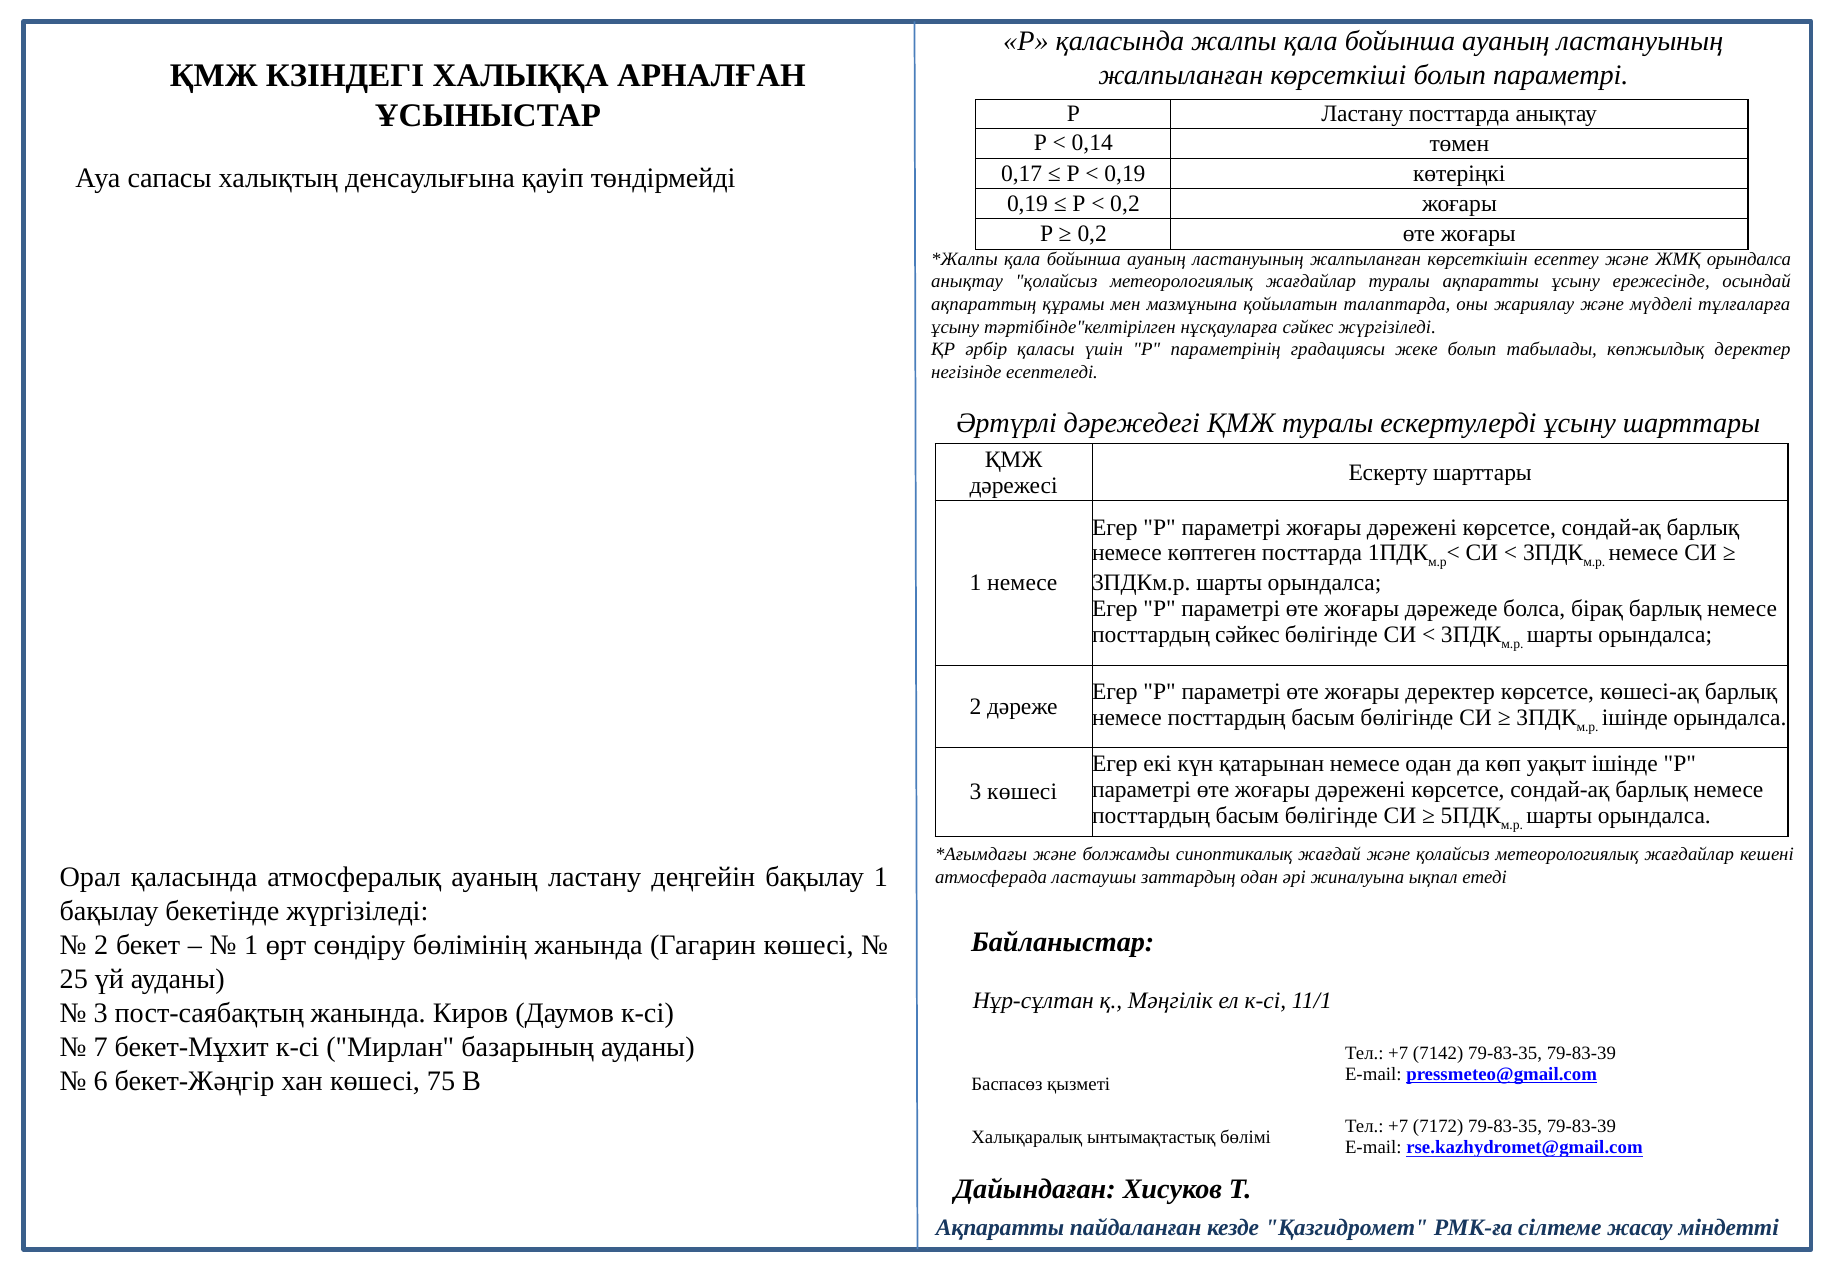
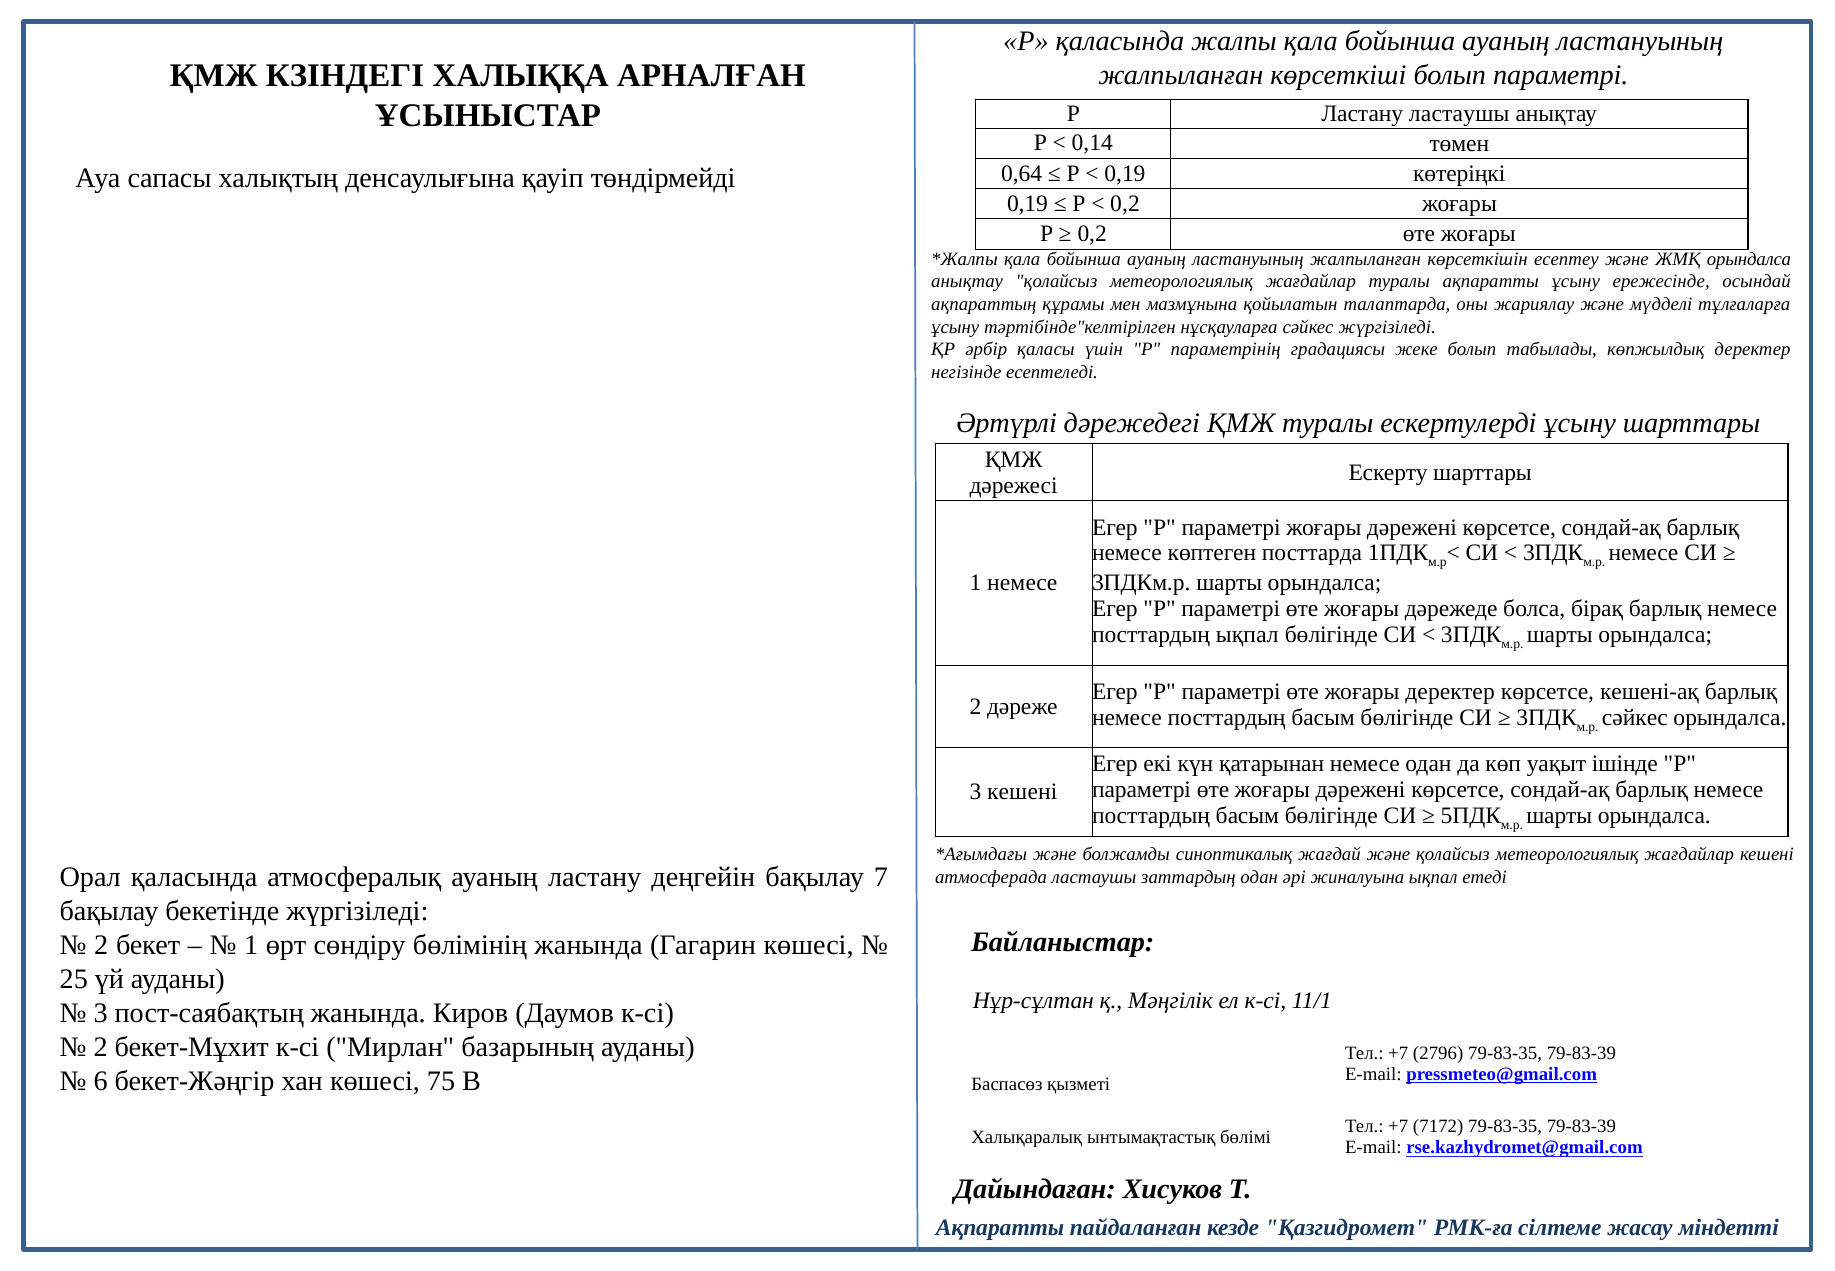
Ластану посттарда: посттарда -> ластаушы
0,17: 0,17 -> 0,64
посттардың сәйкес: сәйкес -> ықпал
көшесі-ақ: көшесі-ақ -> кешені-ақ
ішінде at (1635, 717): ішінде -> сәйкес
3 көшесі: көшесі -> кешені
бақылау 1: 1 -> 7
7 at (101, 1046): 7 -> 2
7142: 7142 -> 2796
